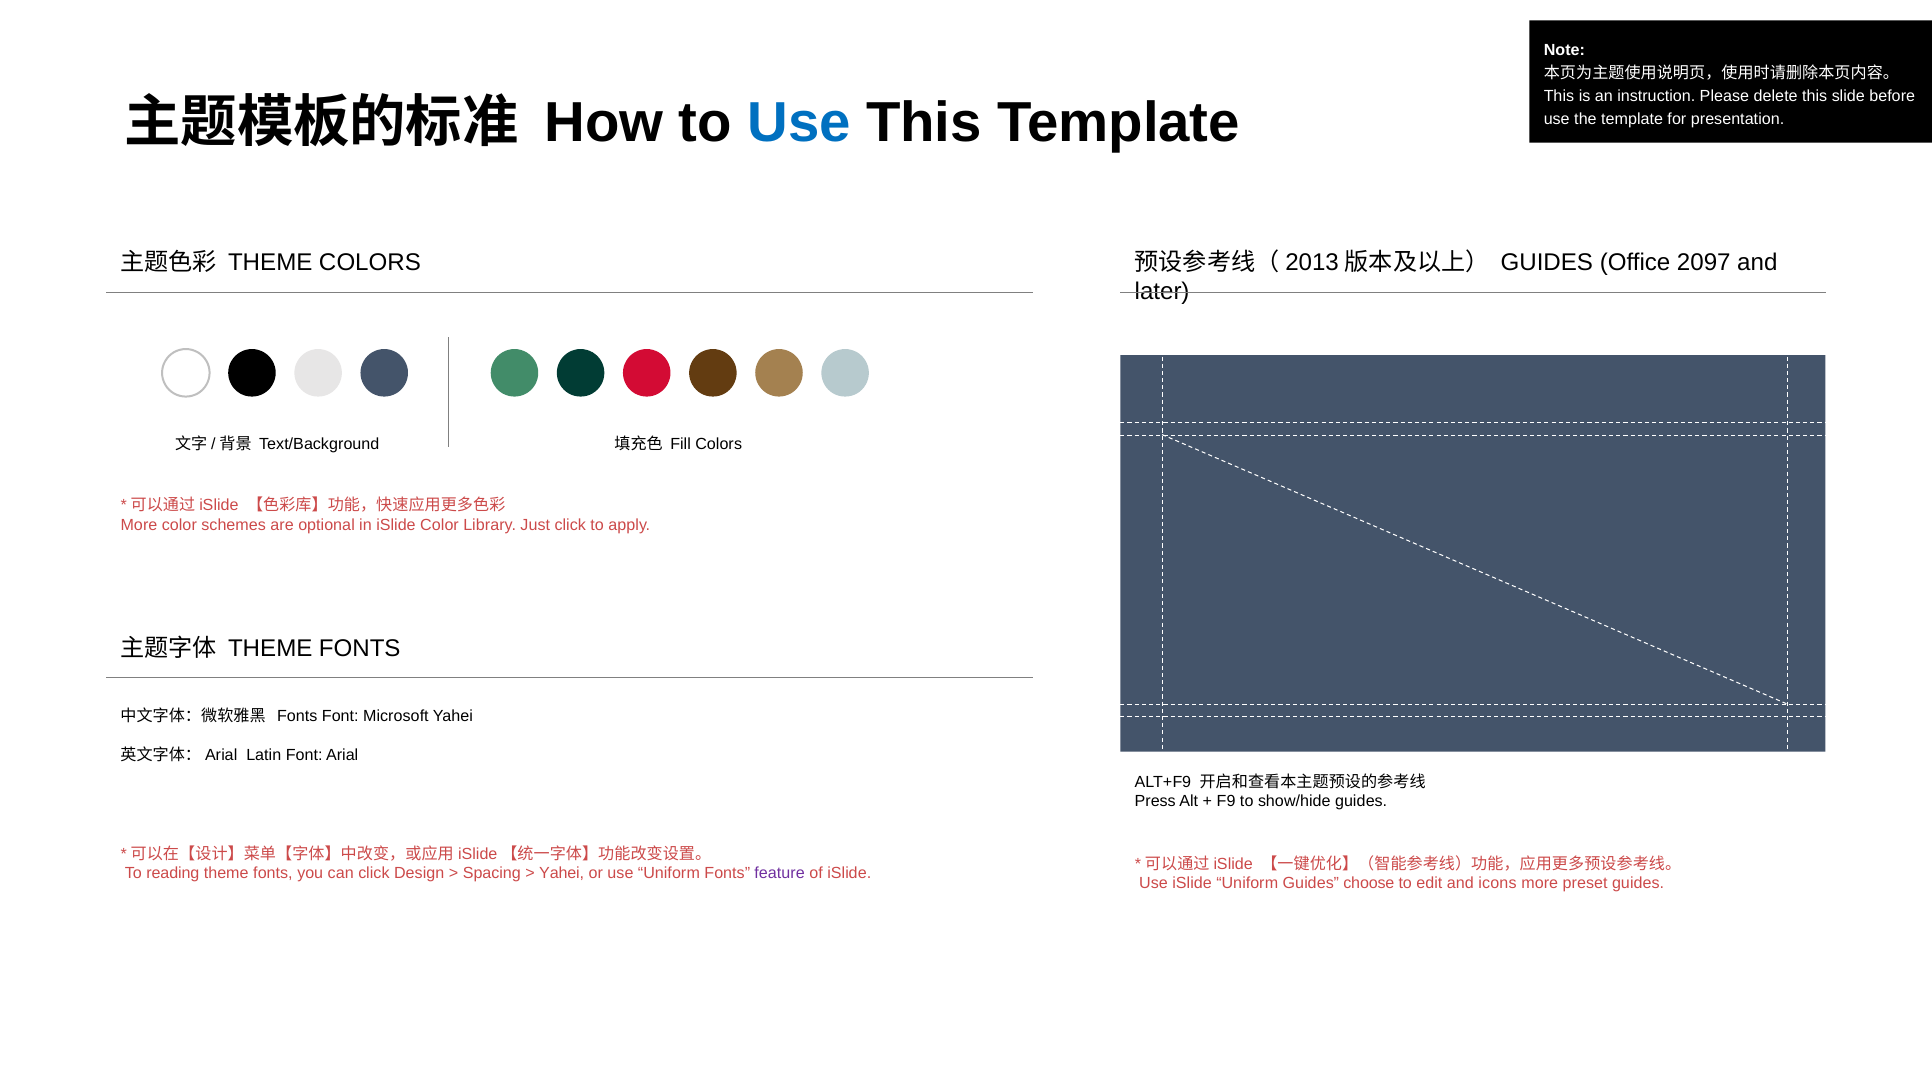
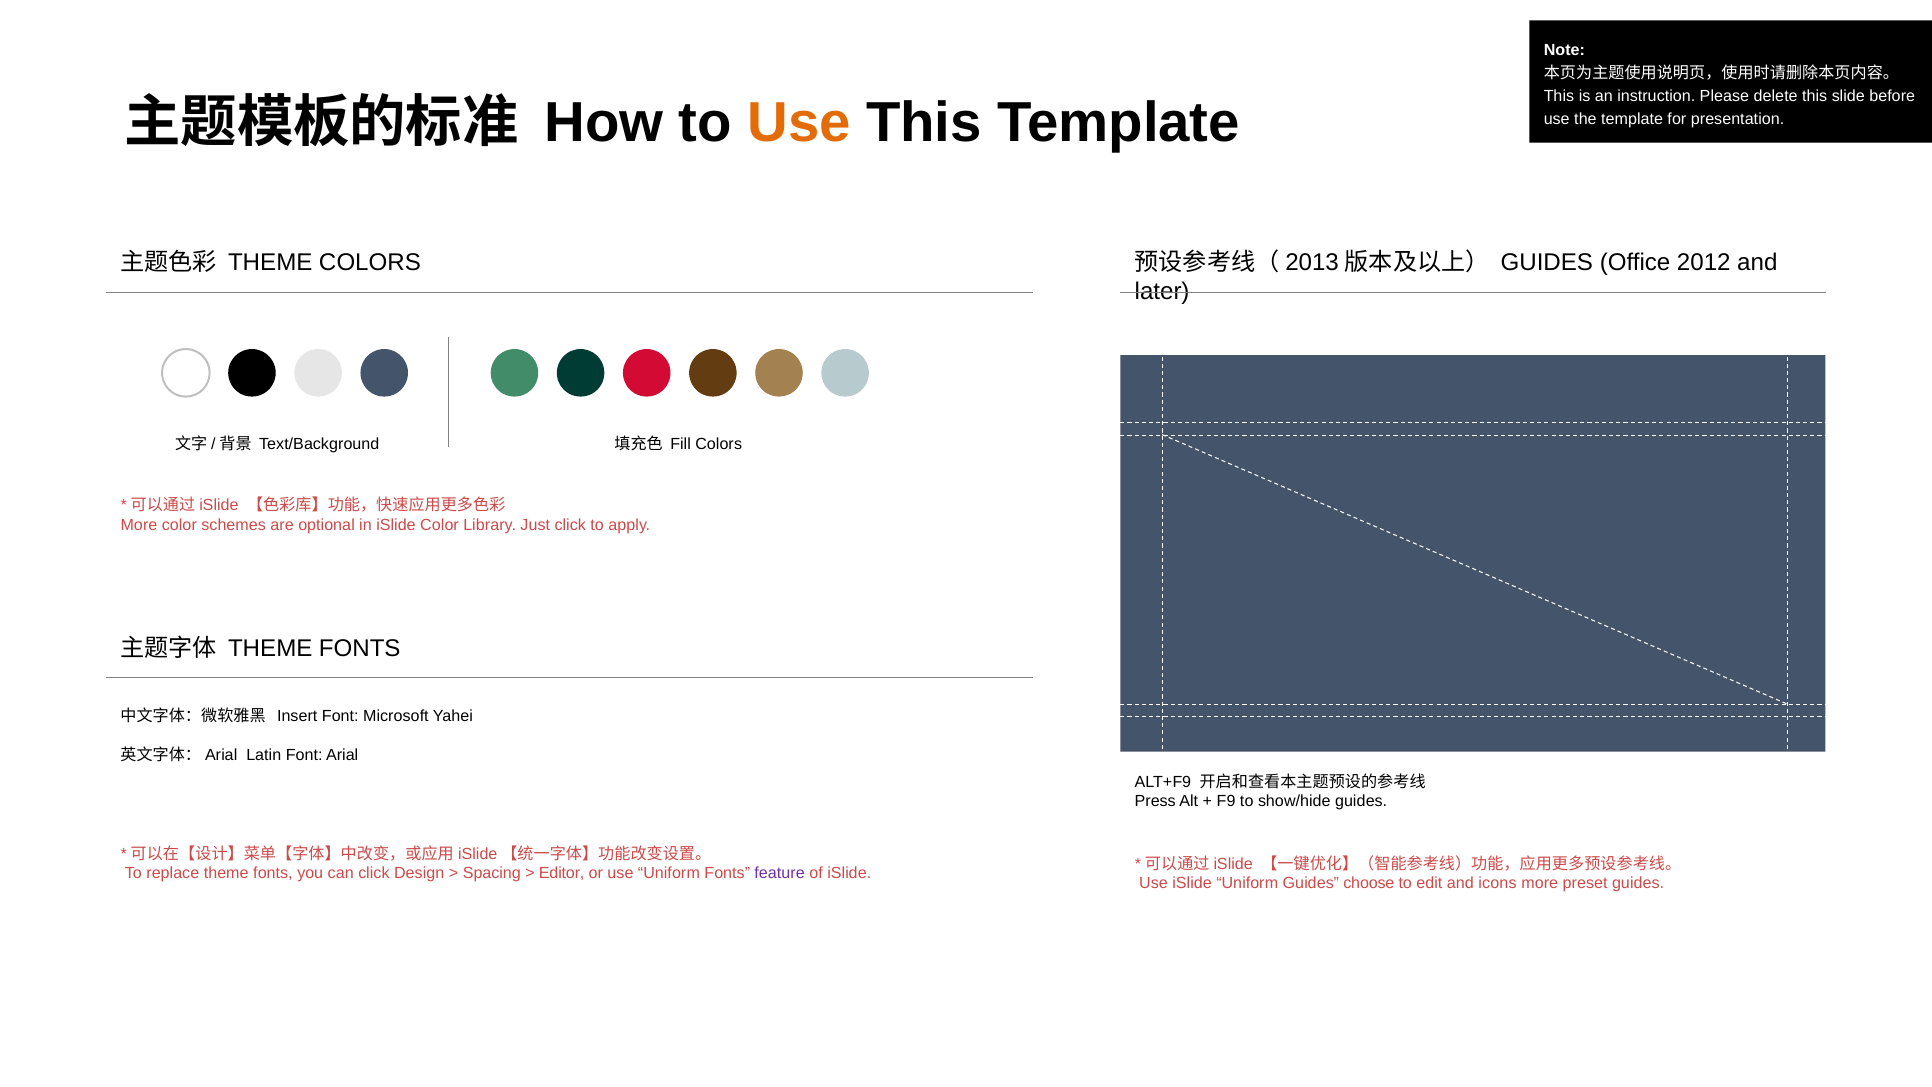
Use at (799, 123) colour: blue -> orange
2097: 2097 -> 2012
Fonts at (297, 716): Fonts -> Insert
reading: reading -> replace
Yahei at (562, 873): Yahei -> Editor
